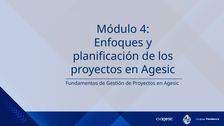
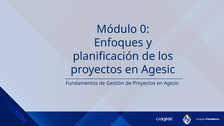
4: 4 -> 0
